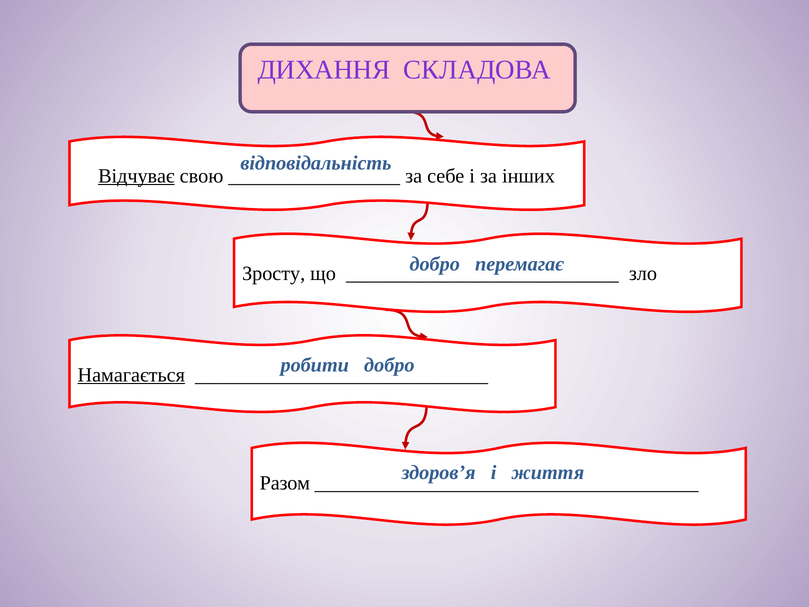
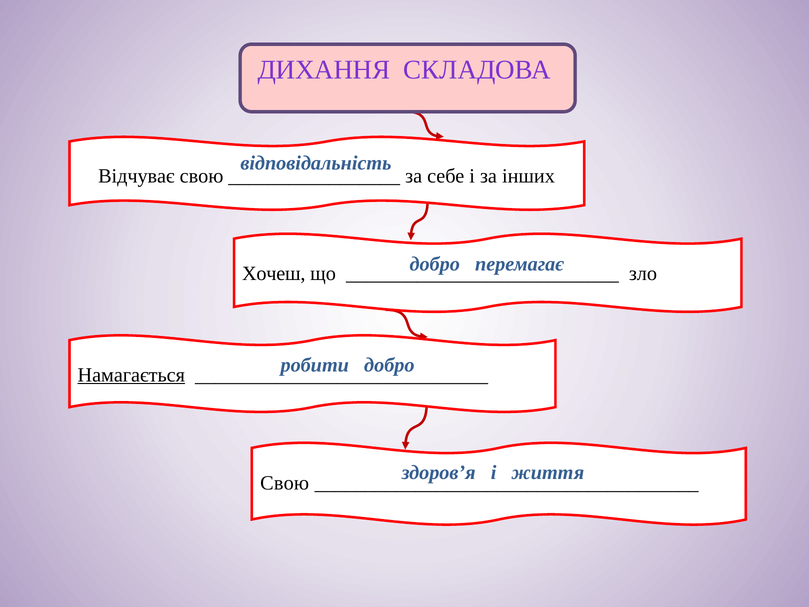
Відчуває underline: present -> none
Зросту: Зросту -> Хочеш
Разом at (285, 483): Разом -> Свою
